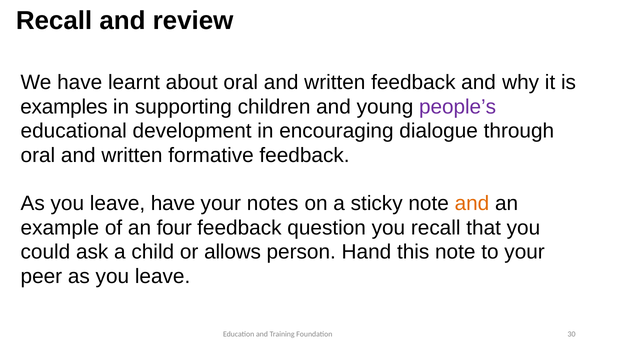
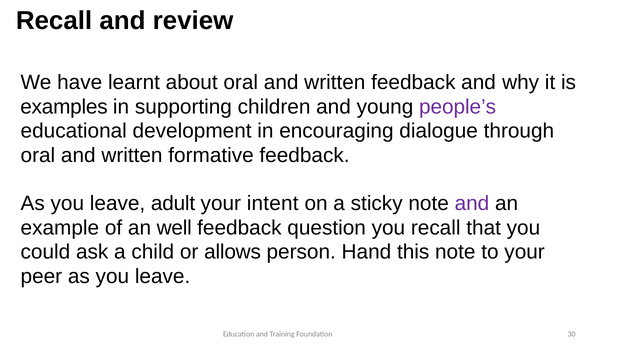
leave have: have -> adult
notes: notes -> intent
and at (472, 204) colour: orange -> purple
four: four -> well
